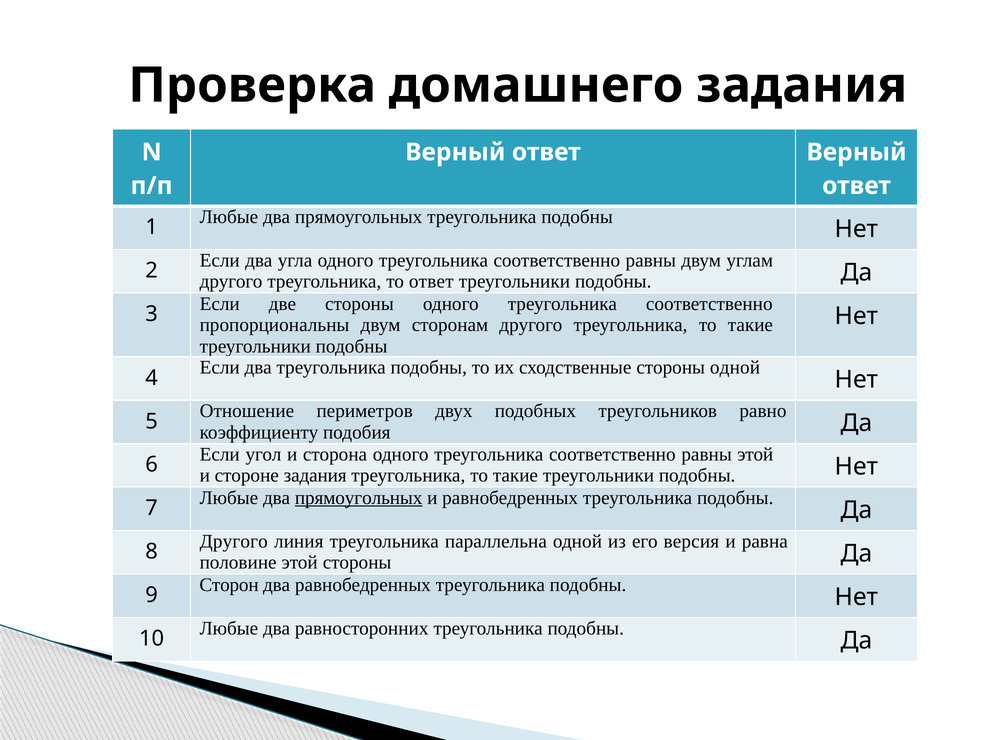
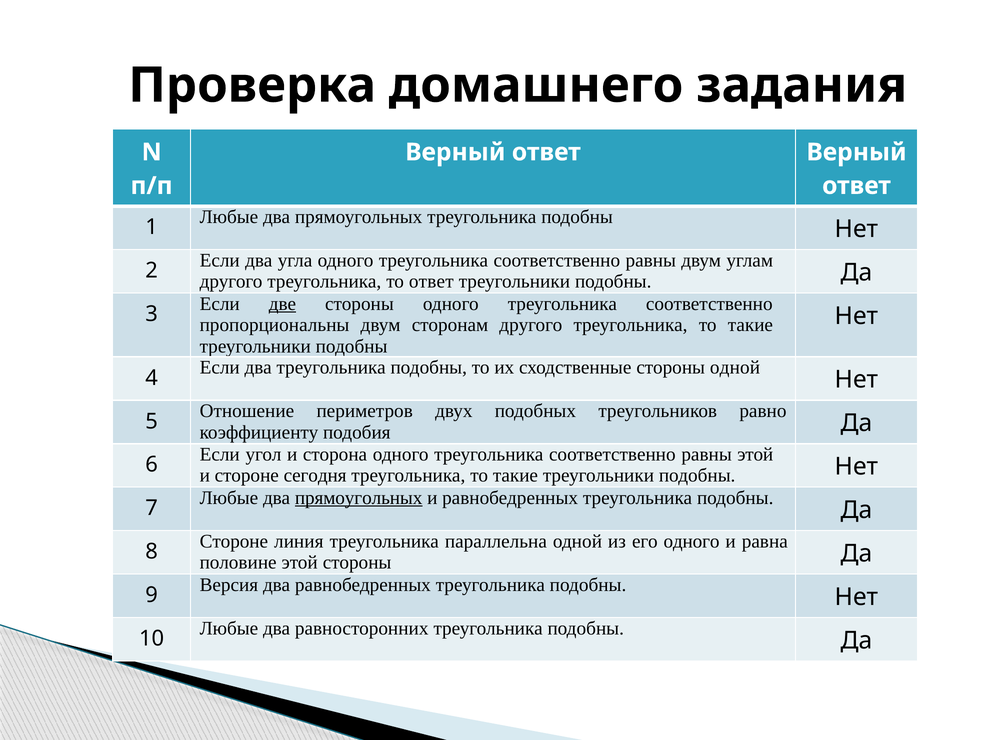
две underline: none -> present
стороне задания: задания -> сегодня
Другого at (234, 542): Другого -> Стороне
его версия: версия -> одного
Сторон: Сторон -> Версия
